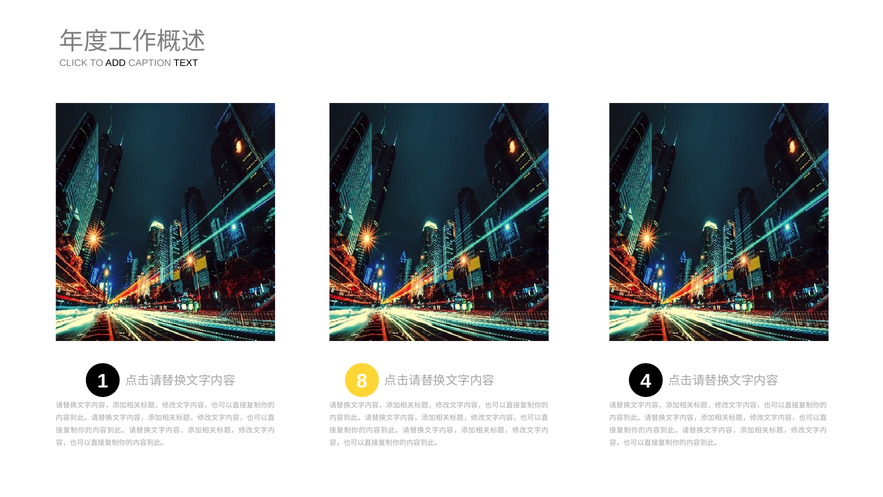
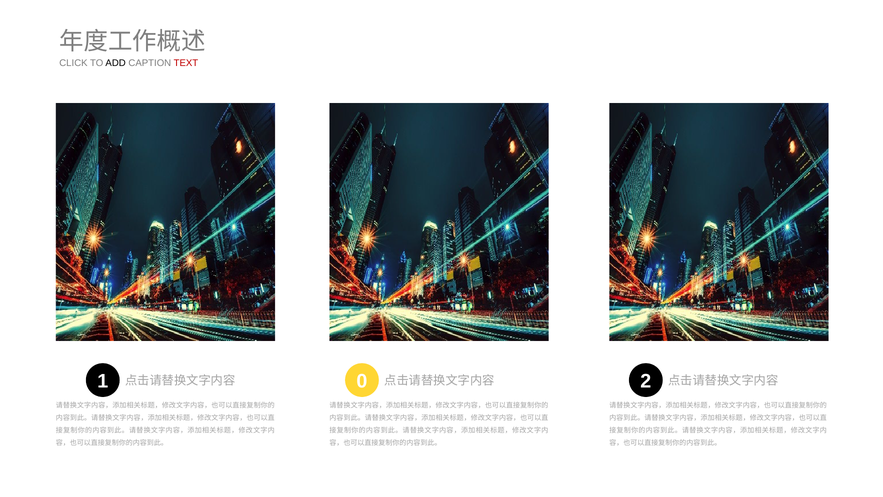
TEXT colour: black -> red
8: 8 -> 0
4: 4 -> 2
